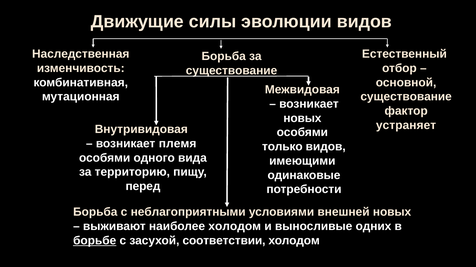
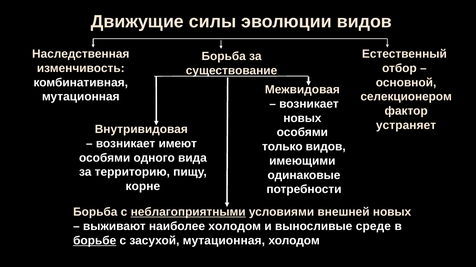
существование at (406, 97): существование -> селекционером
племя: племя -> имеют
перед: перед -> корне
неблагоприятными underline: none -> present
одних: одних -> среде
засухой соответствии: соответствии -> мутационная
